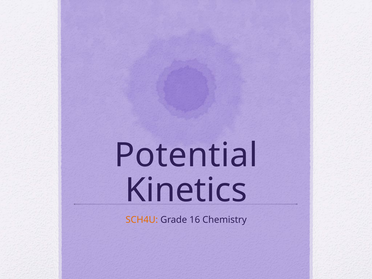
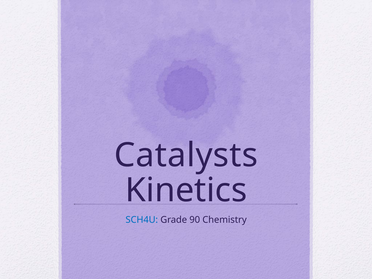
Potential: Potential -> Catalysts
SCH4U colour: orange -> blue
16: 16 -> 90
